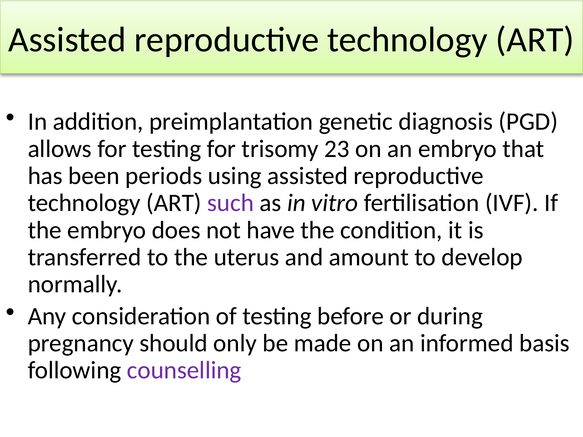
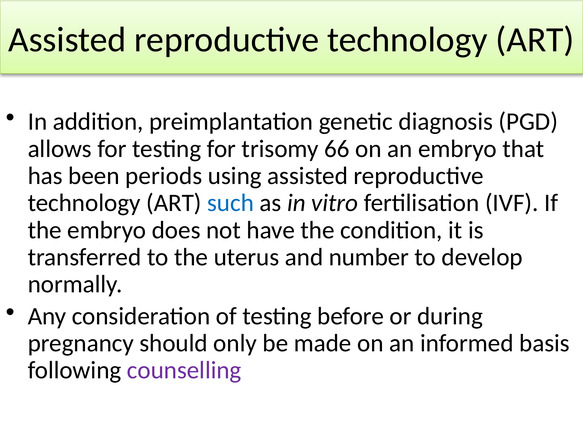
23: 23 -> 66
such colour: purple -> blue
amount: amount -> number
